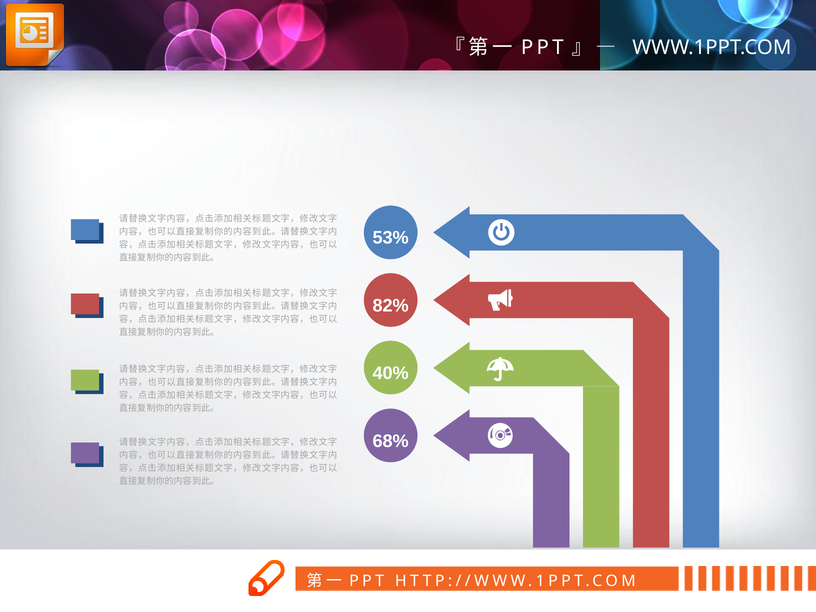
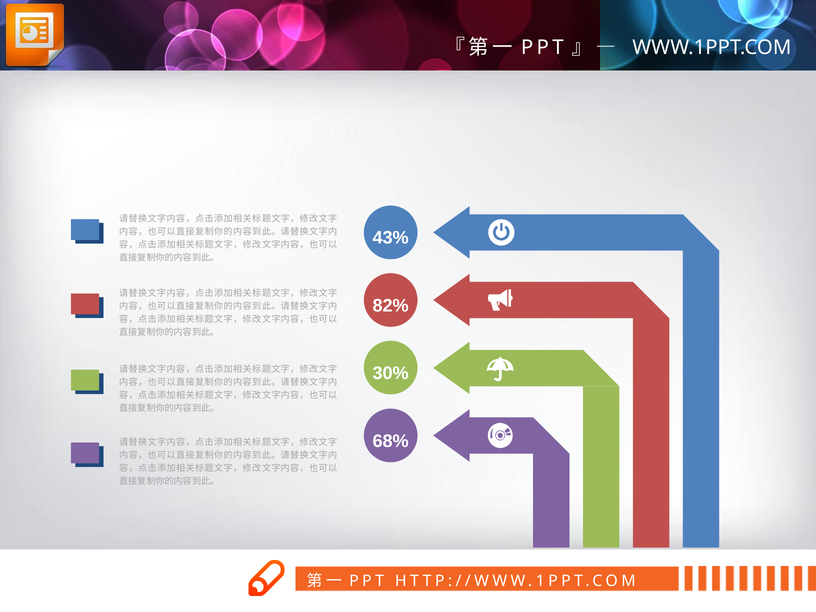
53%: 53% -> 43%
40%: 40% -> 30%
